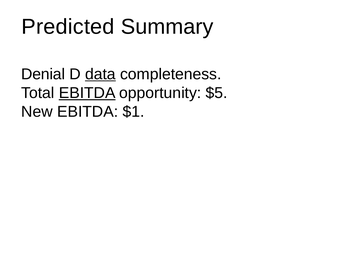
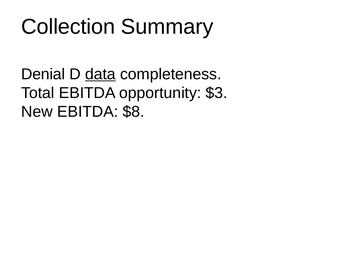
Predicted: Predicted -> Collection
EBITDA at (87, 93) underline: present -> none
$5: $5 -> $3
$1: $1 -> $8
